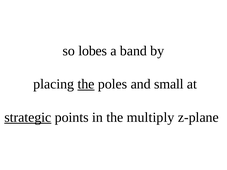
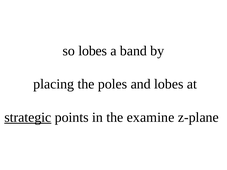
the at (86, 84) underline: present -> none
and small: small -> lobes
multiply: multiply -> examine
